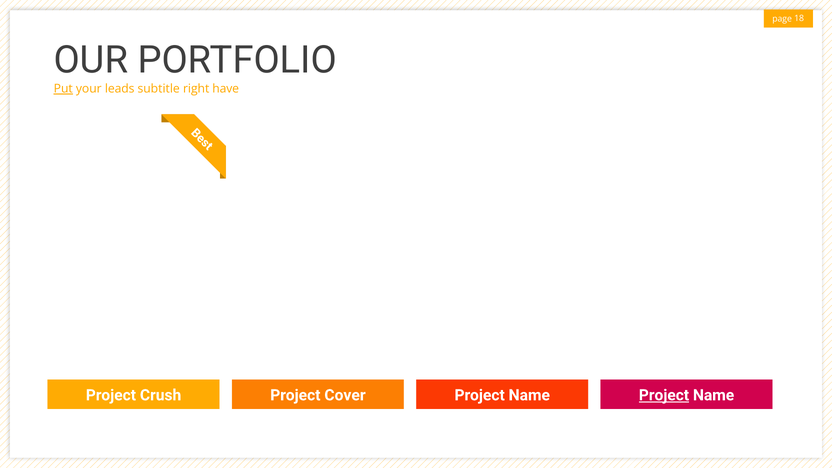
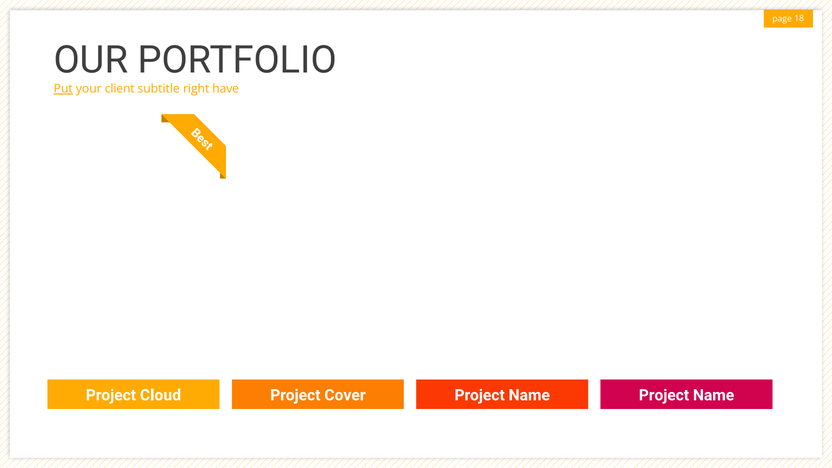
leads: leads -> client
Crush: Crush -> Cloud
Project at (664, 395) underline: present -> none
